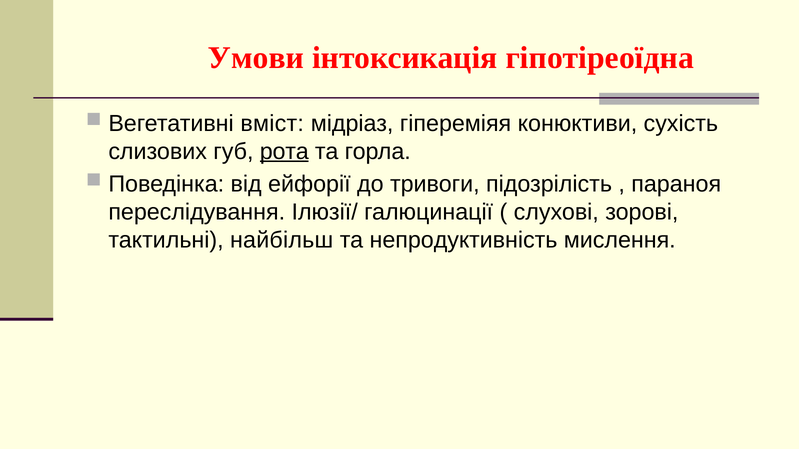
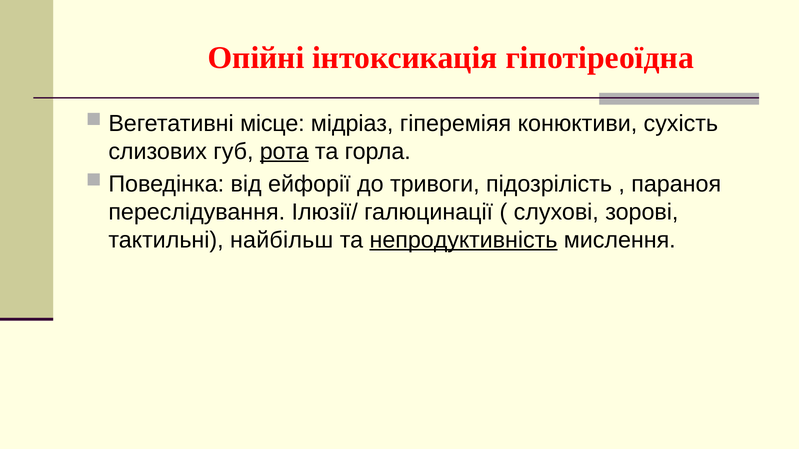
Умови: Умови -> Опійні
вміст: вміст -> місце
непродуктивність underline: none -> present
